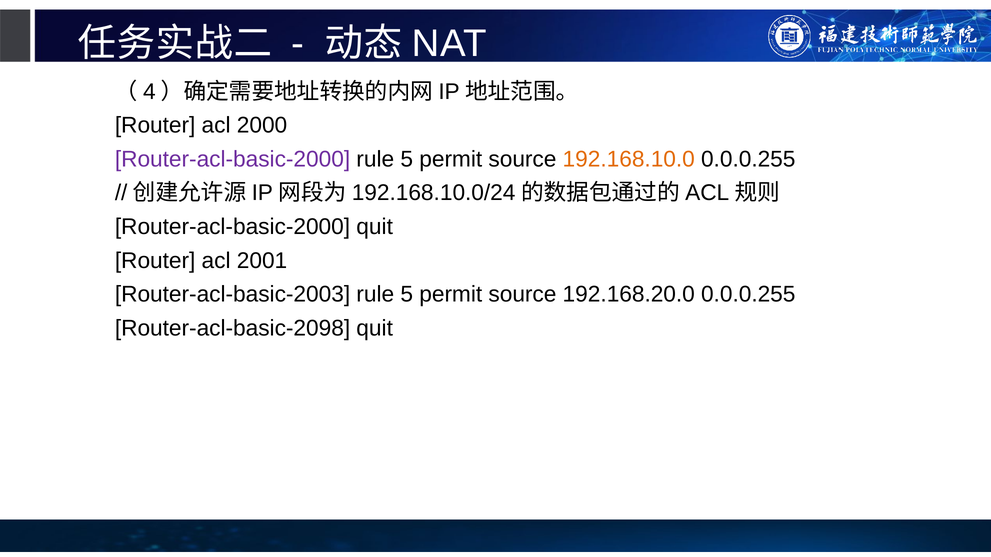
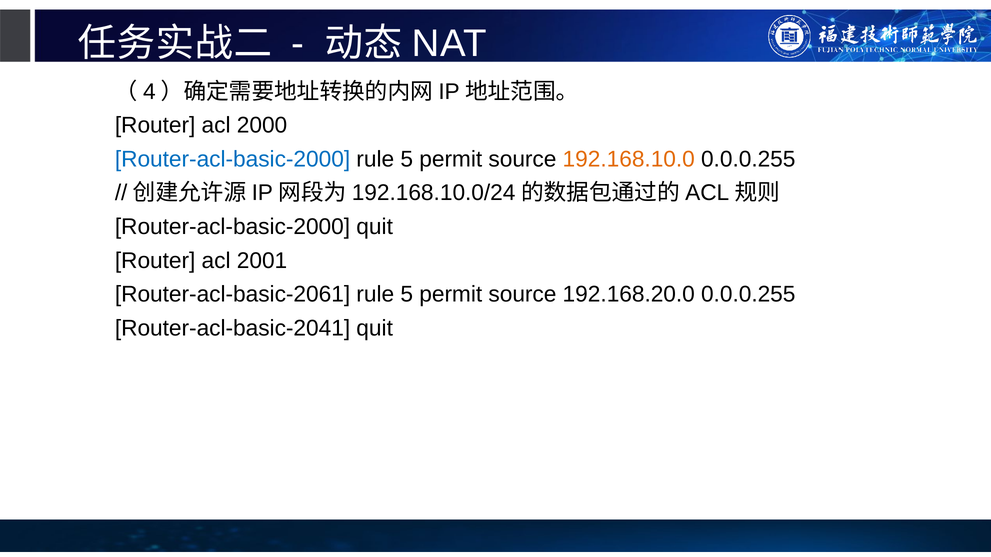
Router-acl-basic-2000 at (233, 159) colour: purple -> blue
Router-acl-basic-2003: Router-acl-basic-2003 -> Router-acl-basic-2061
Router-acl-basic-2098: Router-acl-basic-2098 -> Router-acl-basic-2041
